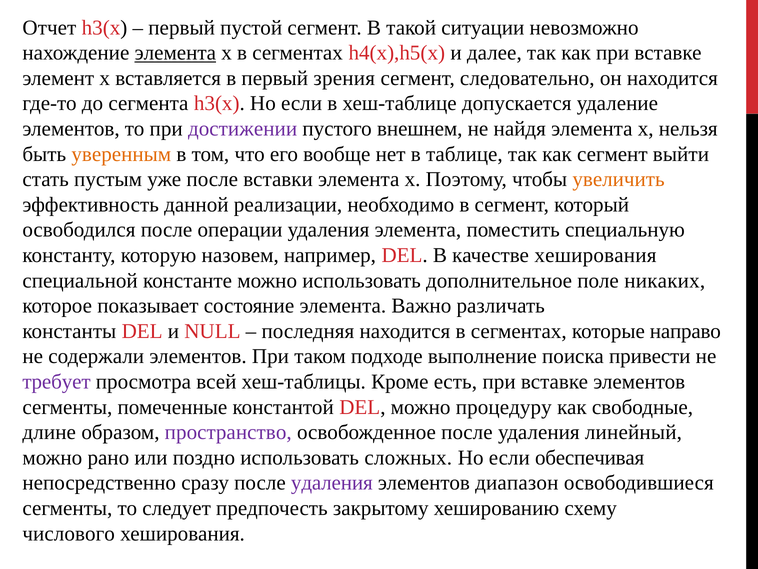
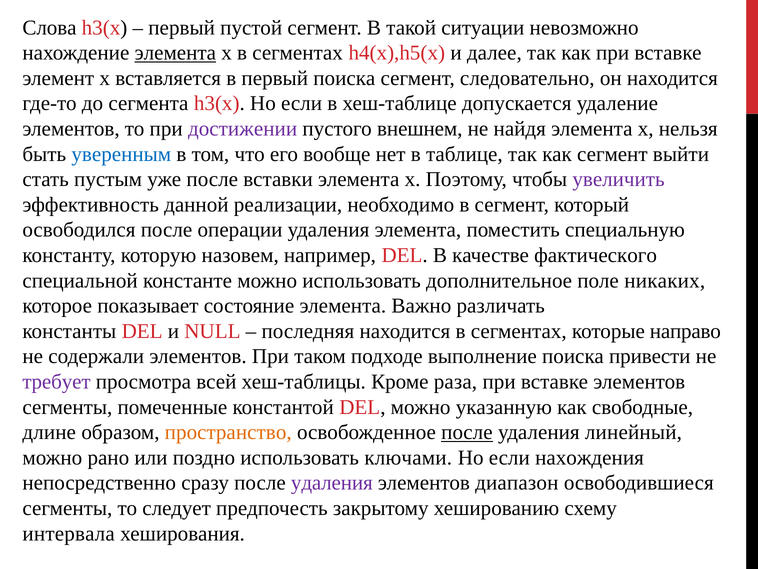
Отчет: Отчет -> Слова
первый зрения: зрения -> поиска
уверенным colour: orange -> blue
увеличить colour: orange -> purple
качестве хеширования: хеширования -> фактического
есть: есть -> раза
процедуру: процедуру -> указанную
пространство colour: purple -> orange
после at (467, 432) underline: none -> present
сложных: сложных -> ключами
обеспечивая: обеспечивая -> нахождения
числового: числового -> интервала
